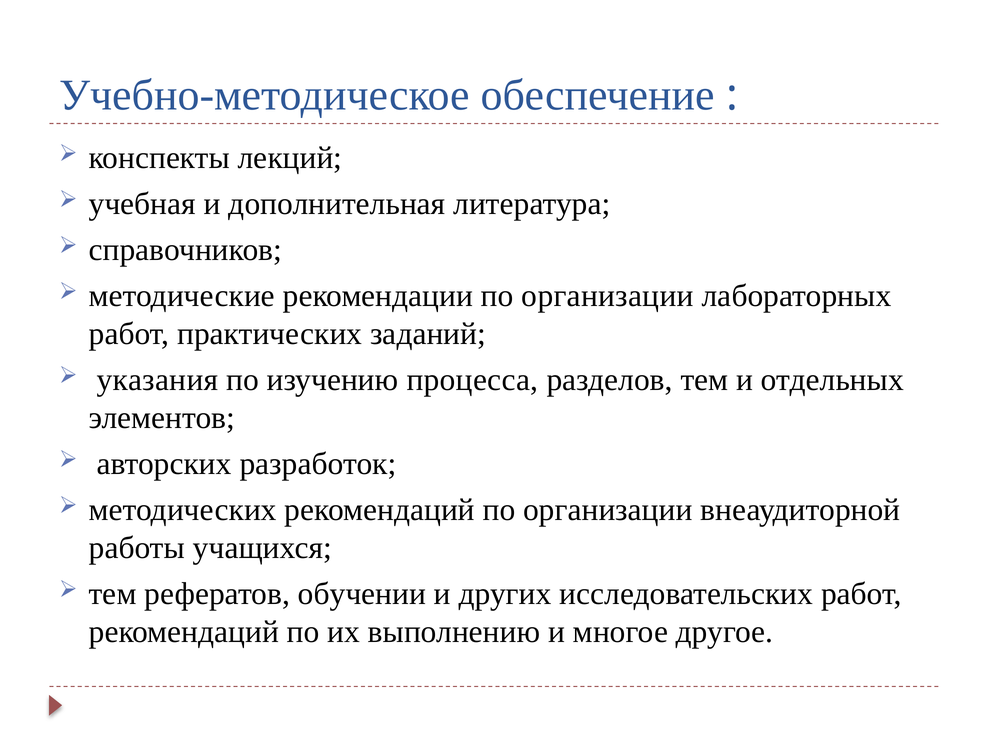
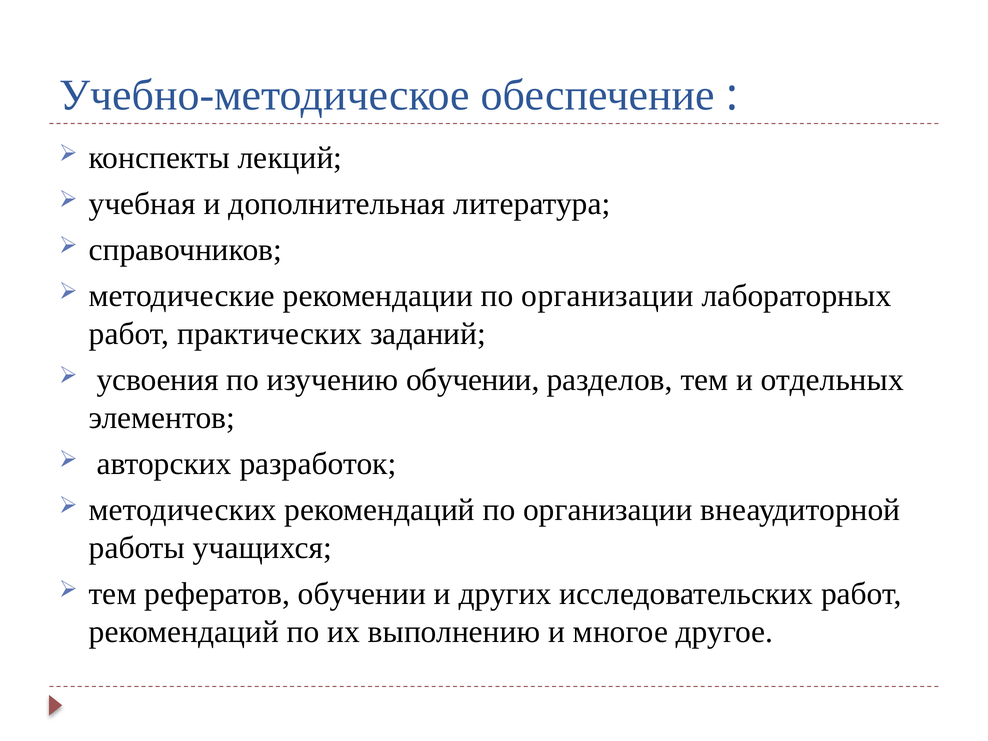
указания: указания -> усвоения
изучению процесса: процесса -> обучении
